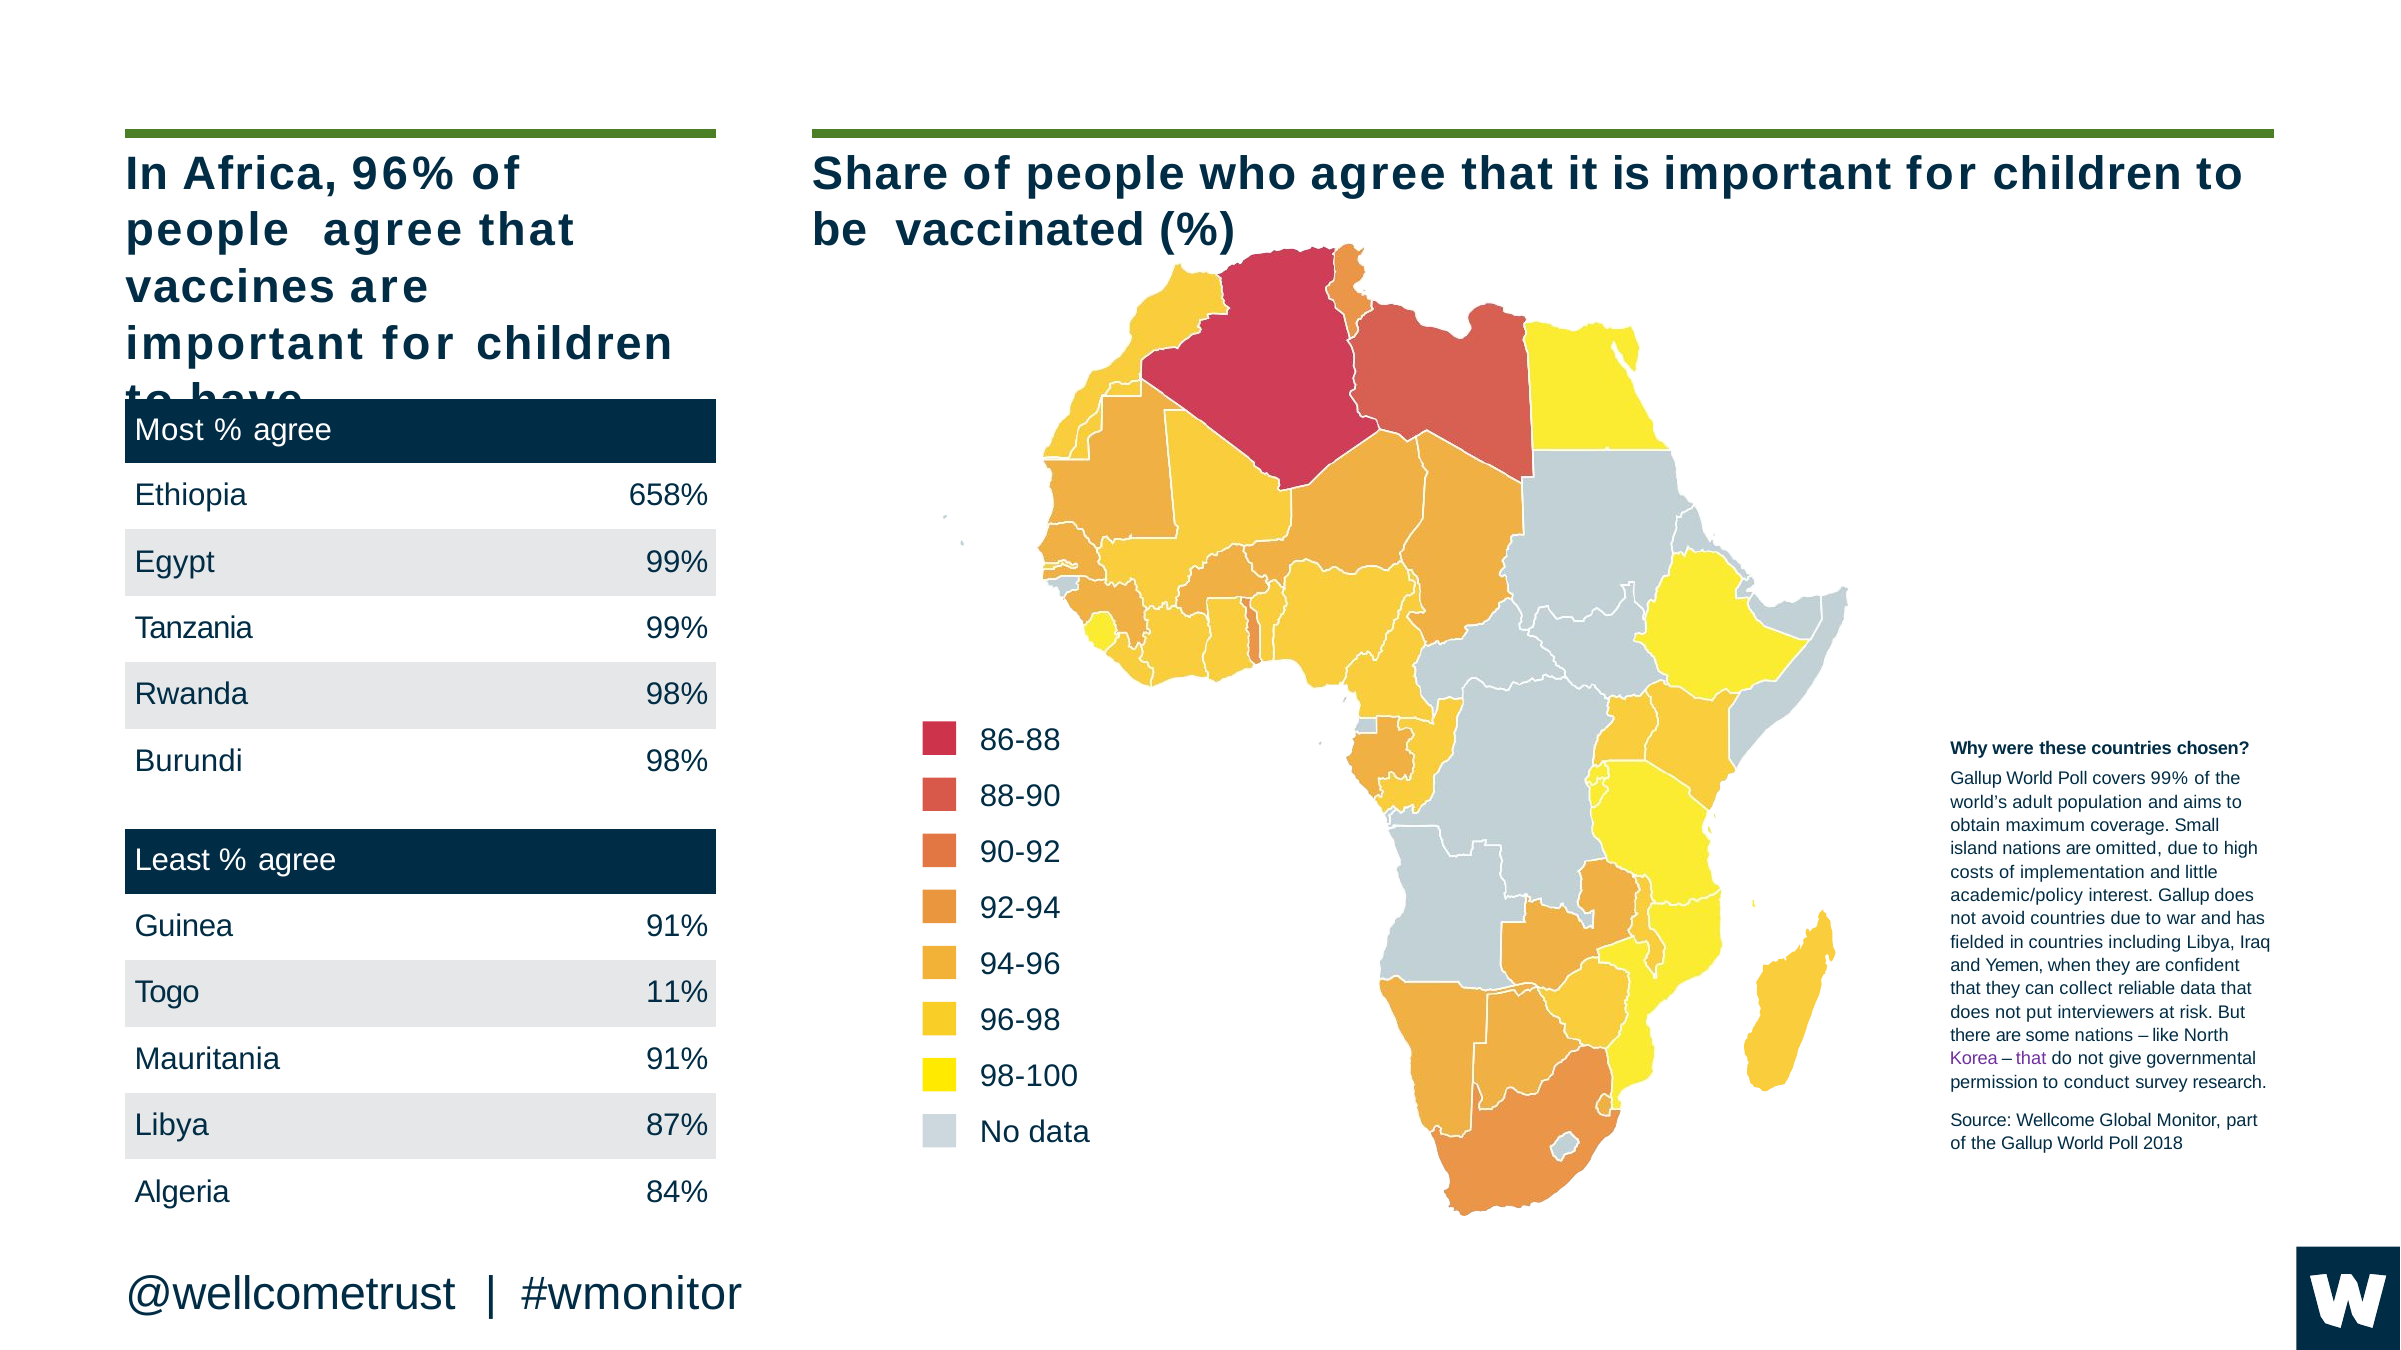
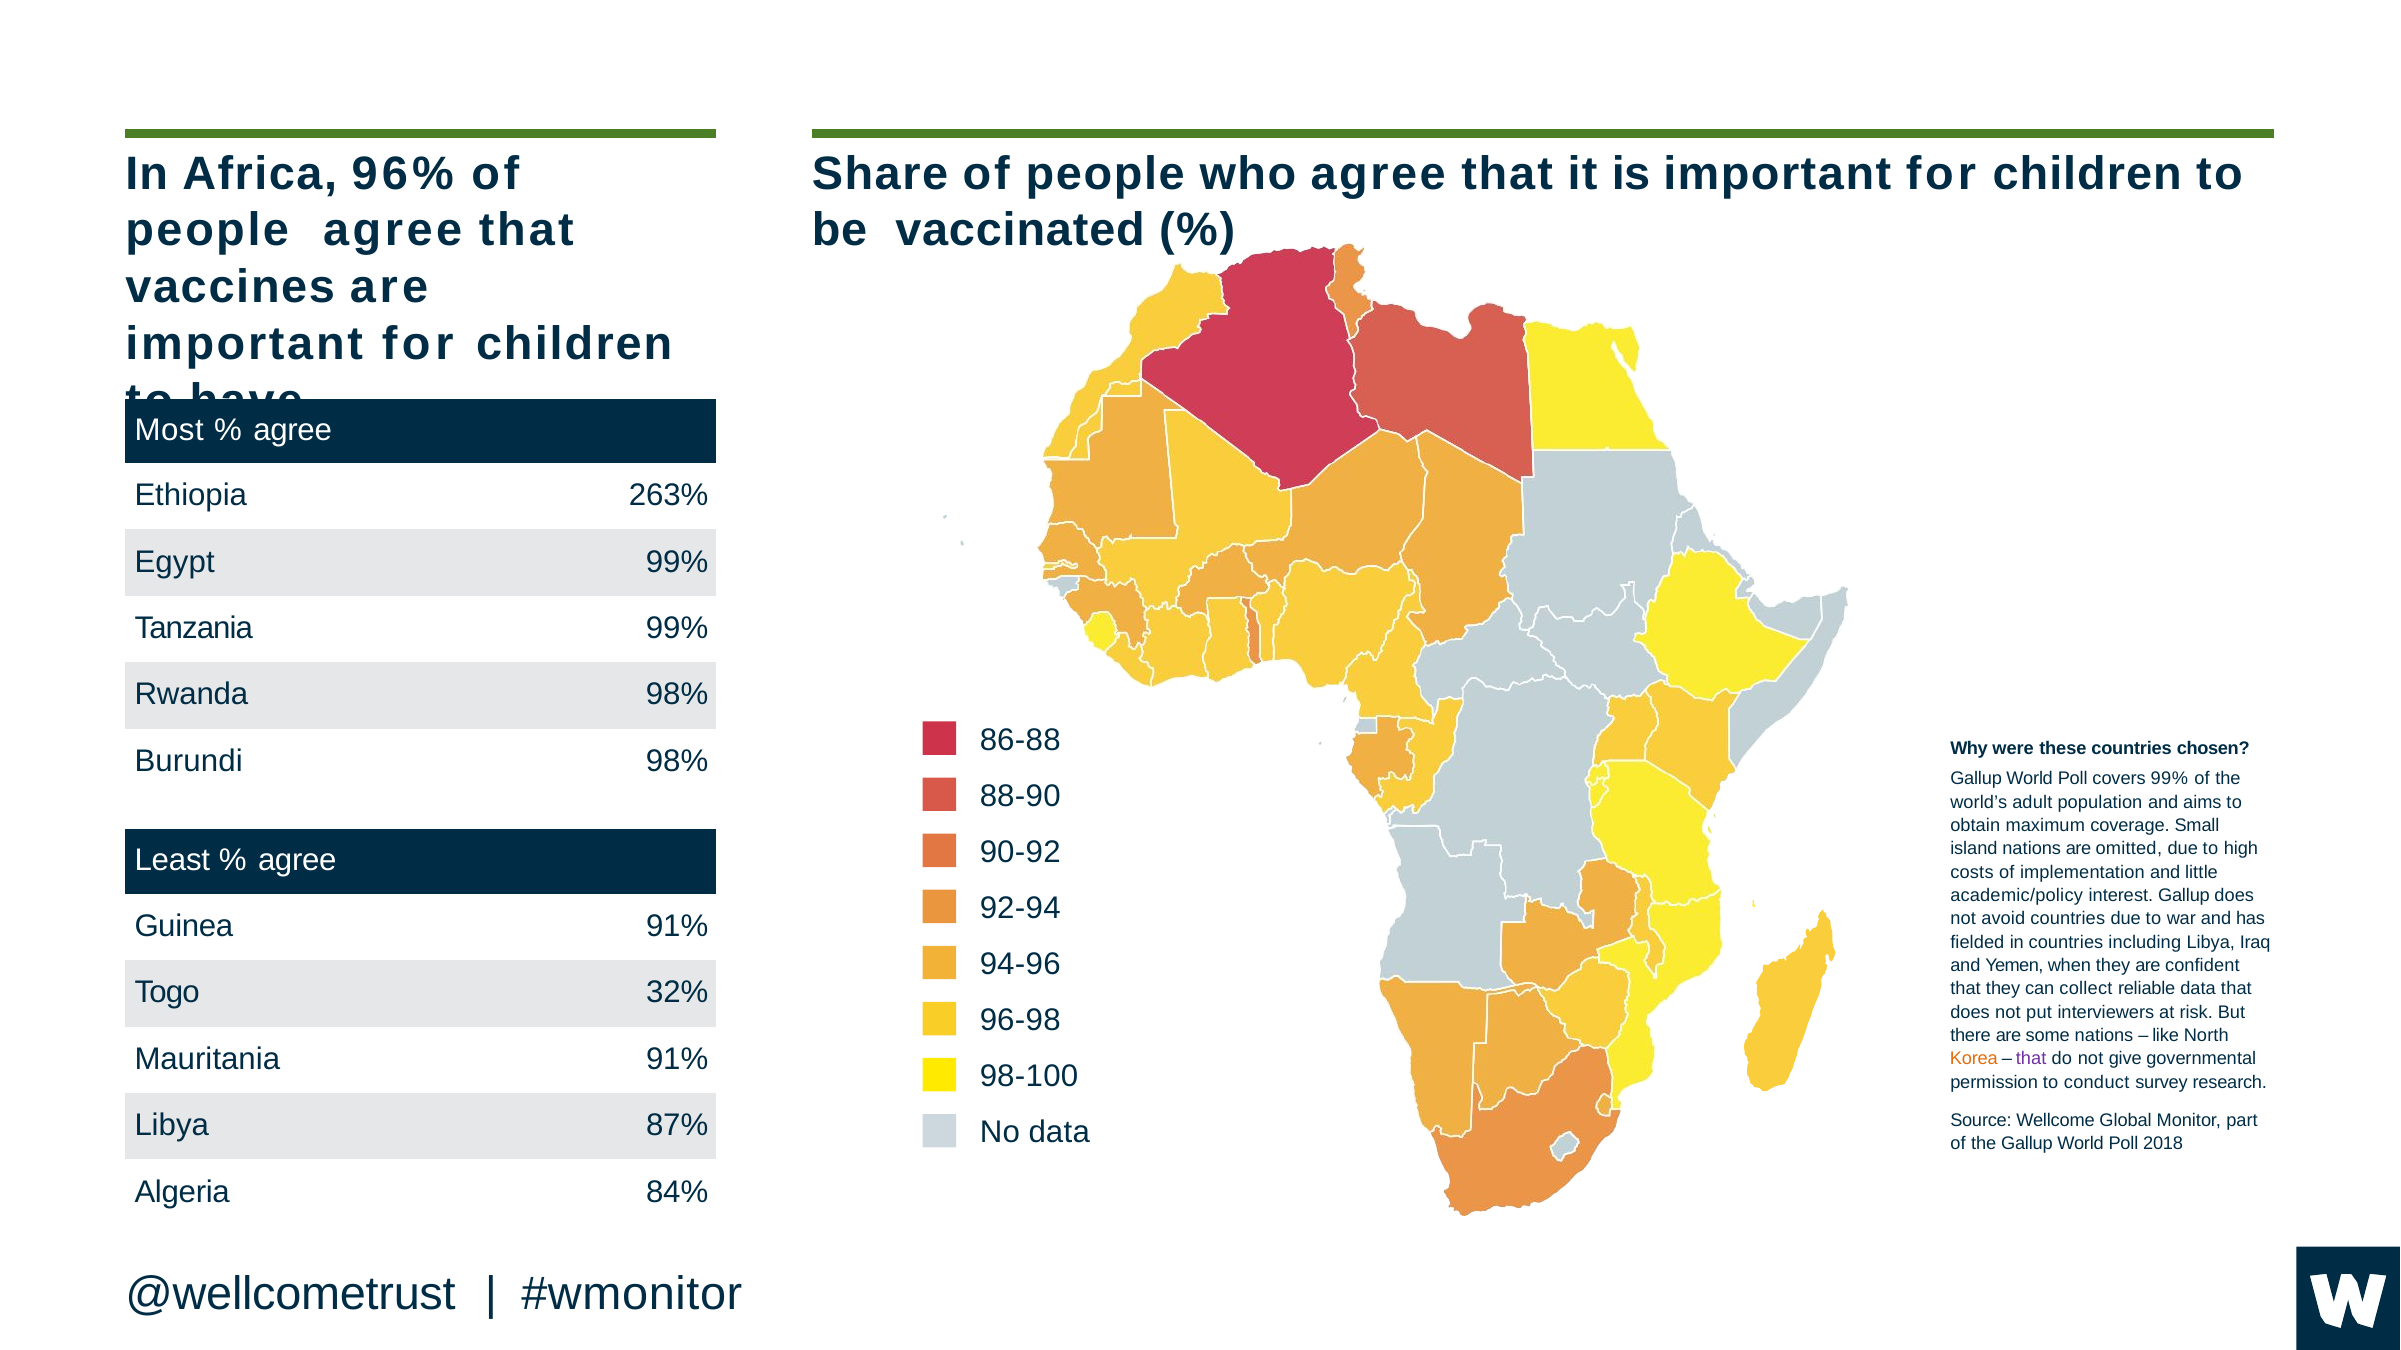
658%: 658% -> 263%
11%: 11% -> 32%
Korea colour: purple -> orange
